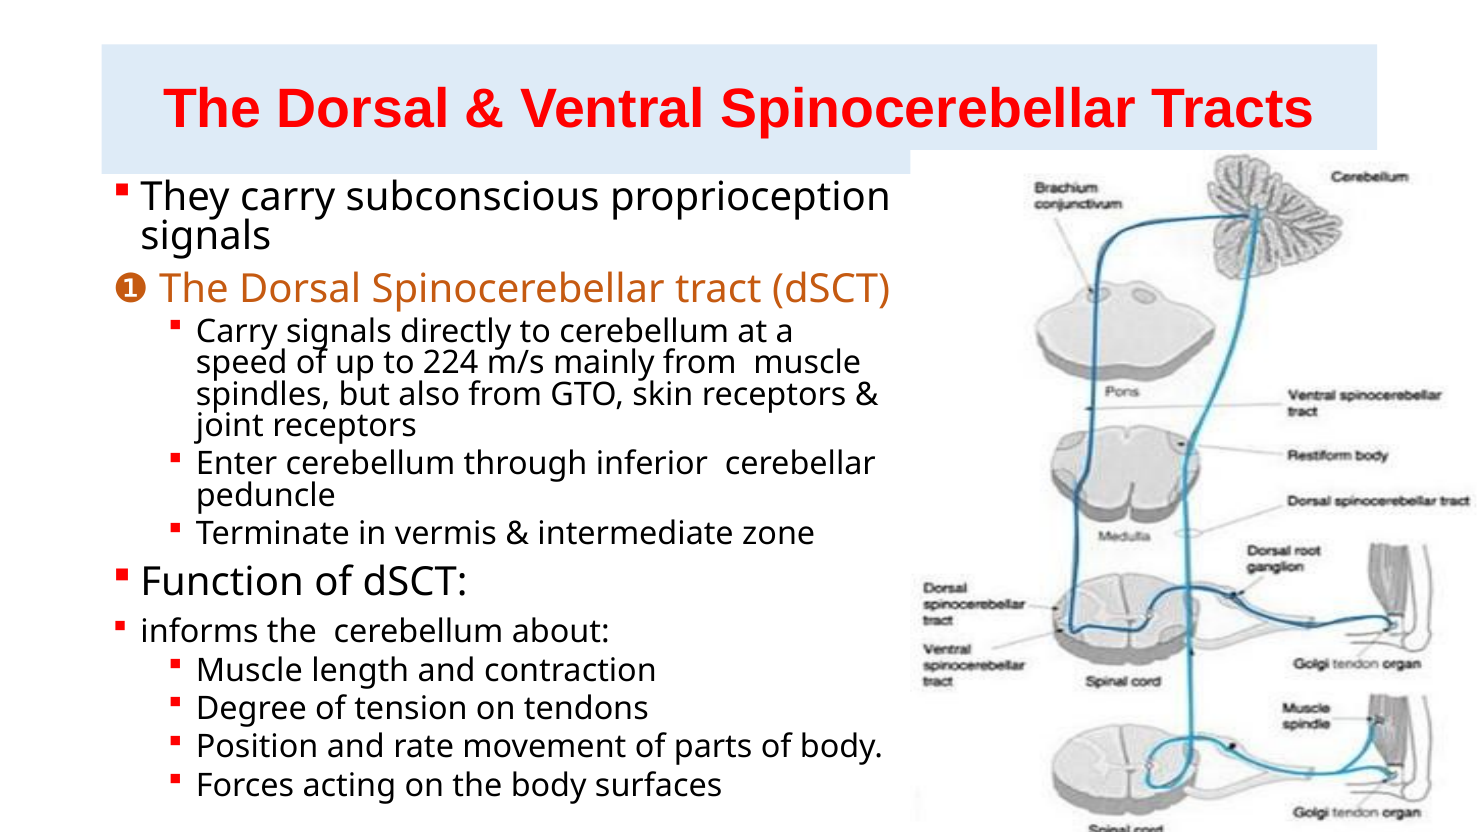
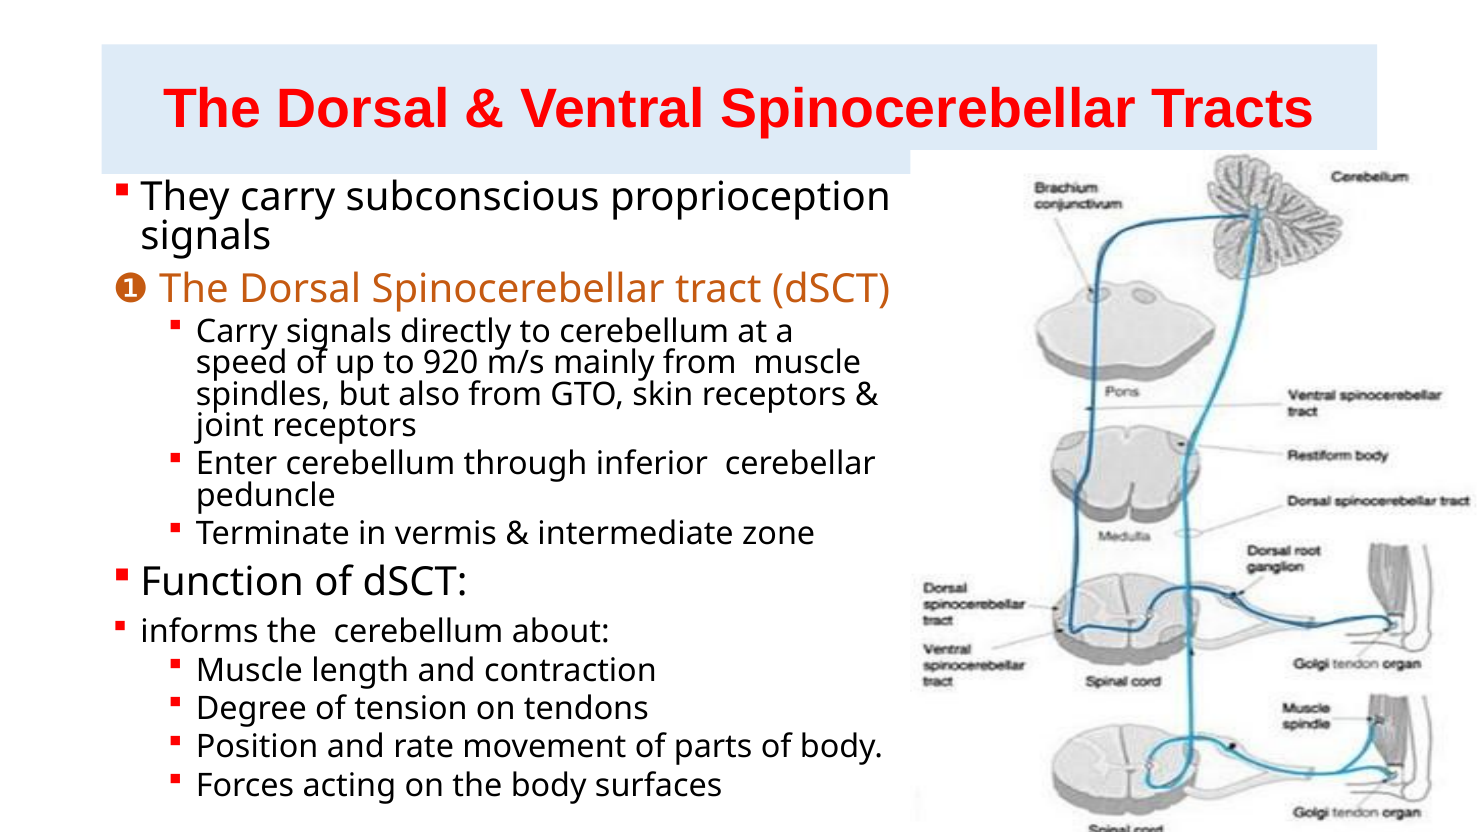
224: 224 -> 920
